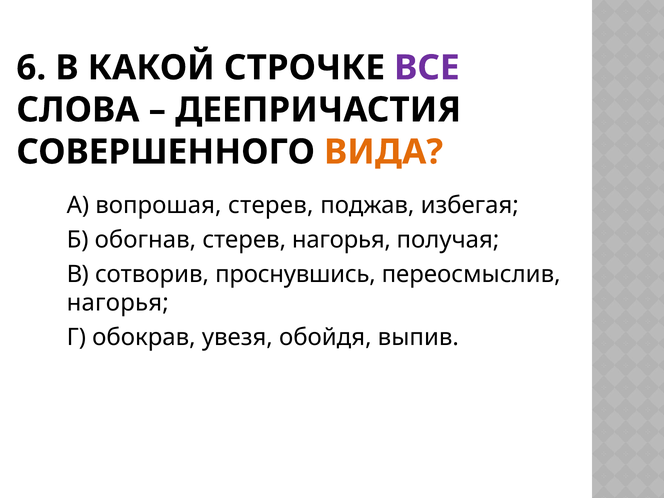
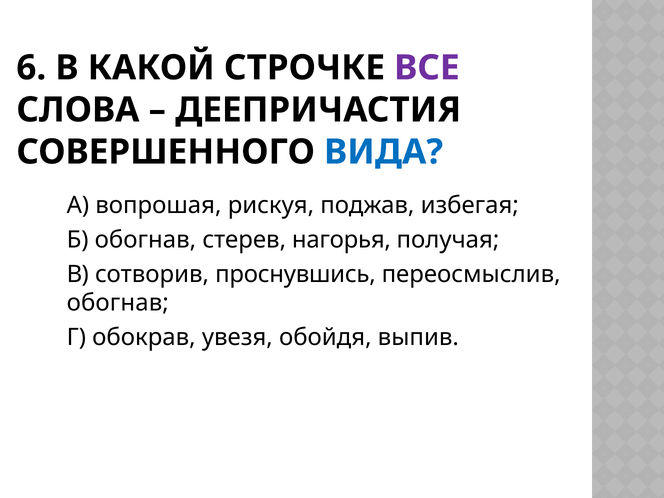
ВИДА colour: orange -> blue
вопрошая стерев: стерев -> рискуя
нагорья at (118, 303): нагорья -> обогнав
